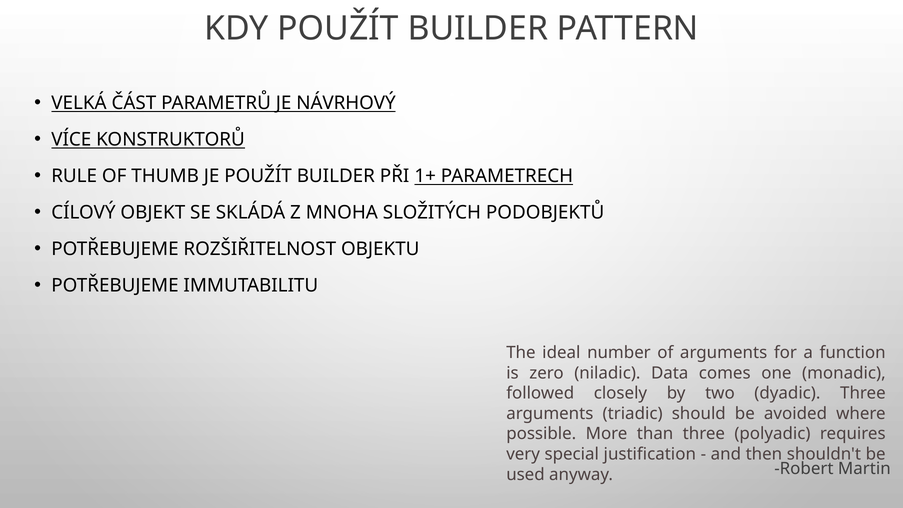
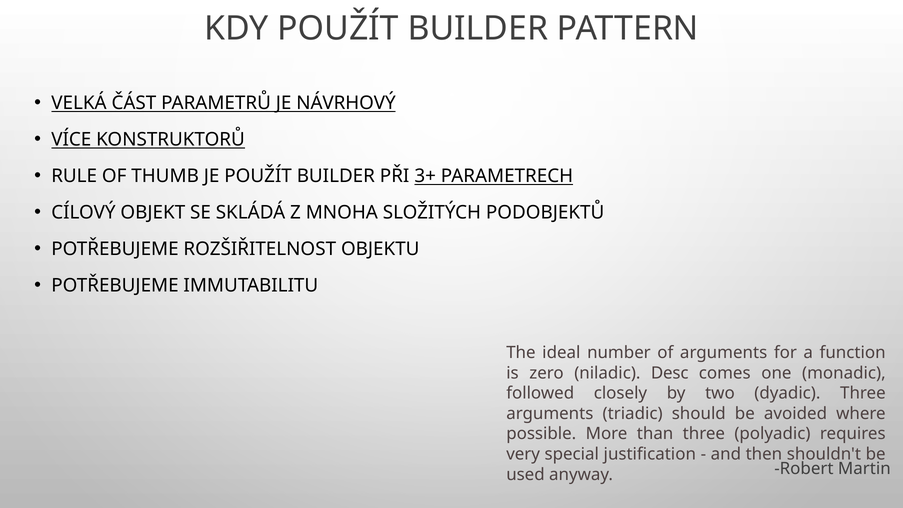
1+: 1+ -> 3+
Data: Data -> Desc
